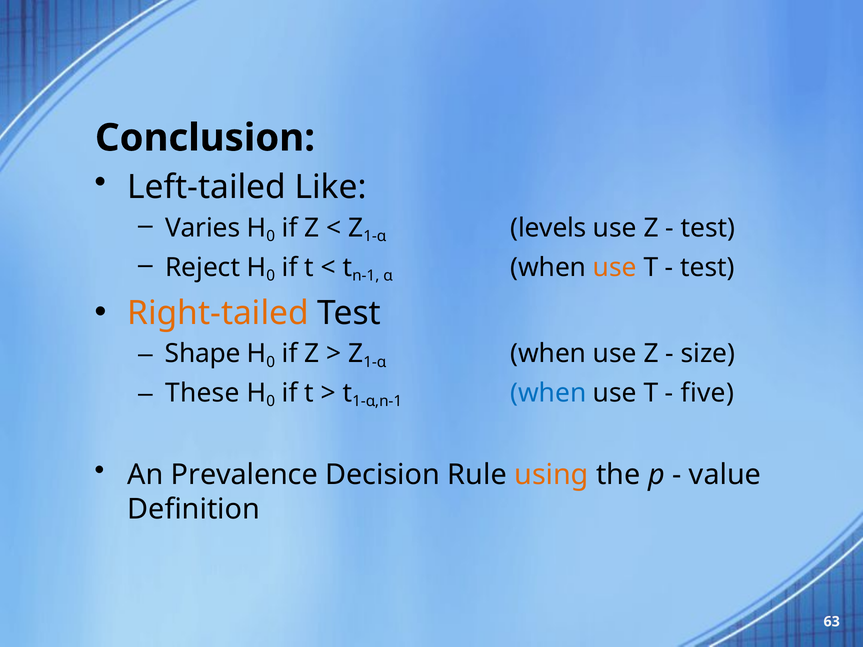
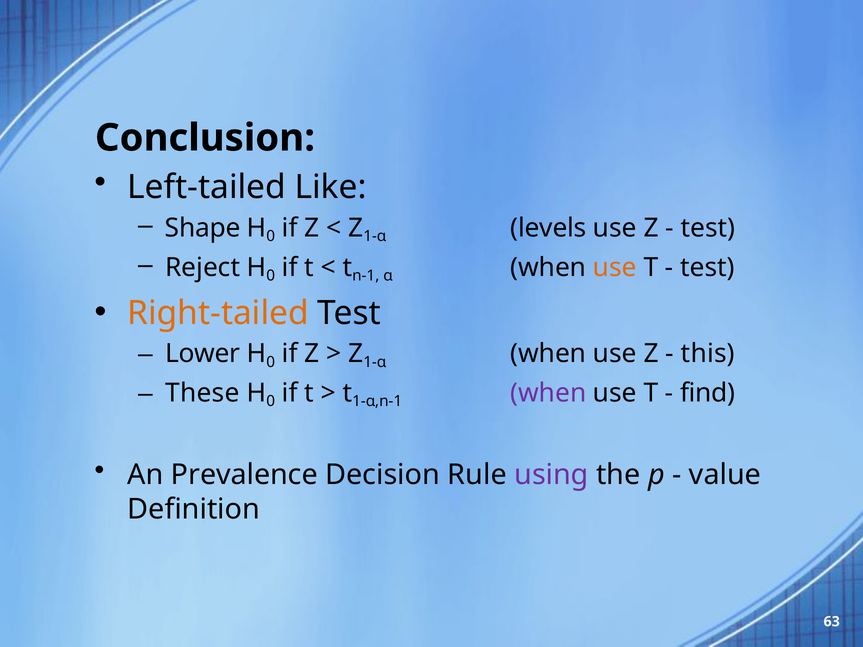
Varies: Varies -> Shape
Shape: Shape -> Lower
size: size -> this
when at (548, 393) colour: blue -> purple
five: five -> find
using colour: orange -> purple
